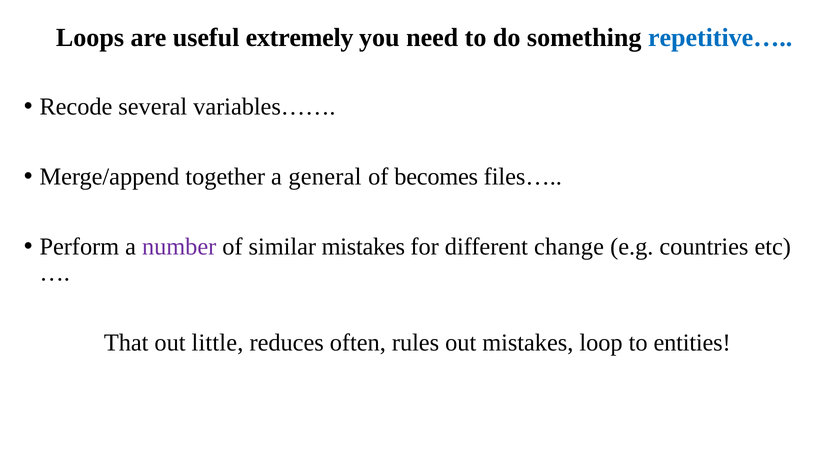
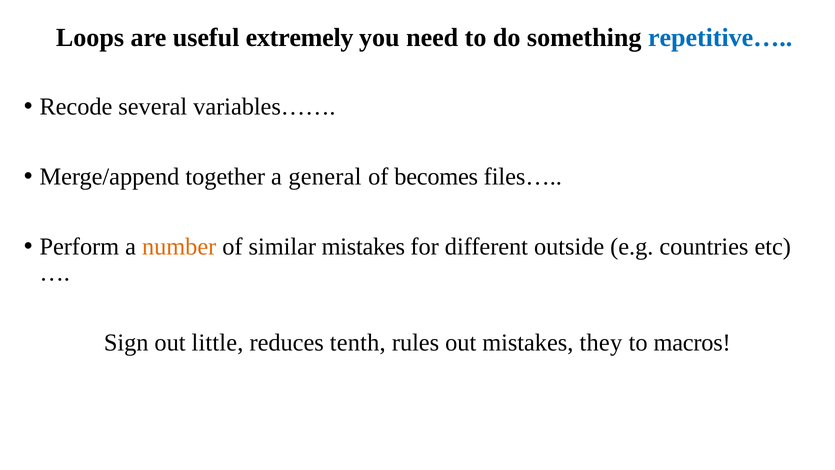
number colour: purple -> orange
change: change -> outside
That: That -> Sign
often: often -> tenth
loop: loop -> they
entities: entities -> macros
